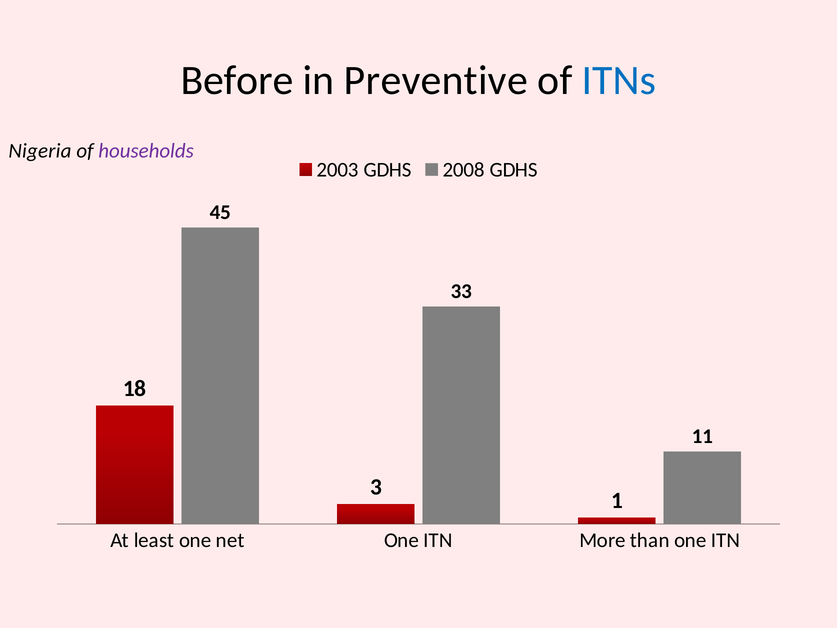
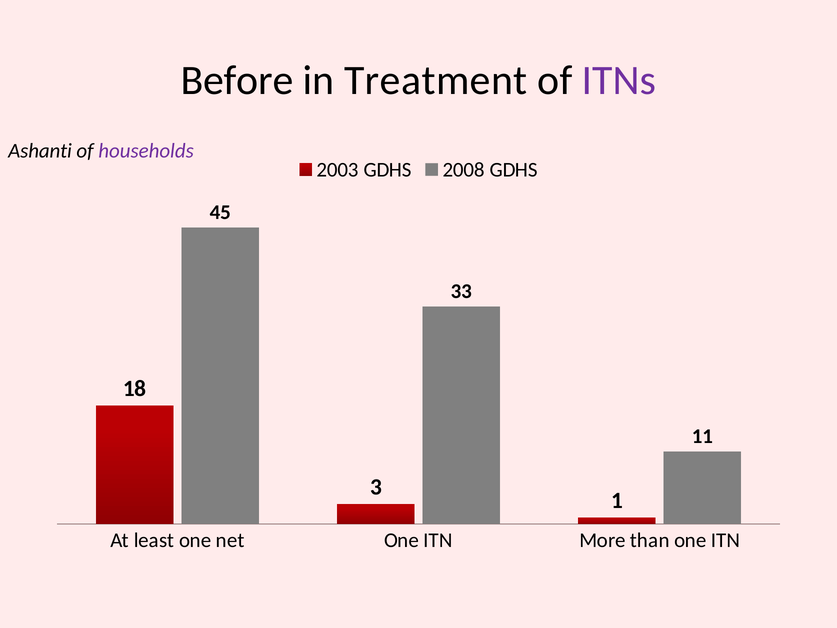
Preventive: Preventive -> Treatment
ITNs colour: blue -> purple
Nigeria: Nigeria -> Ashanti
